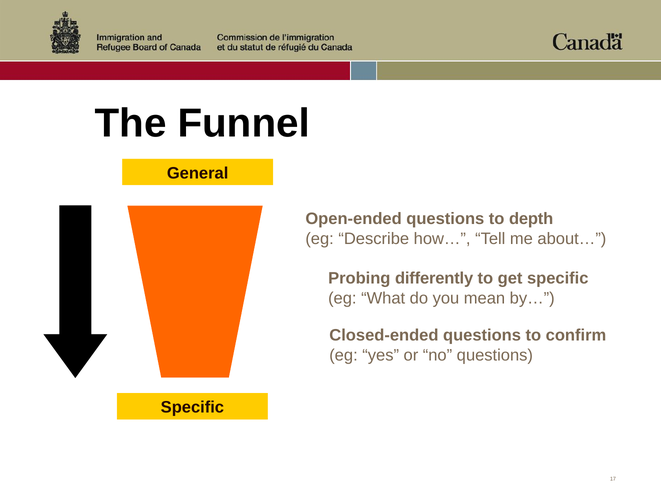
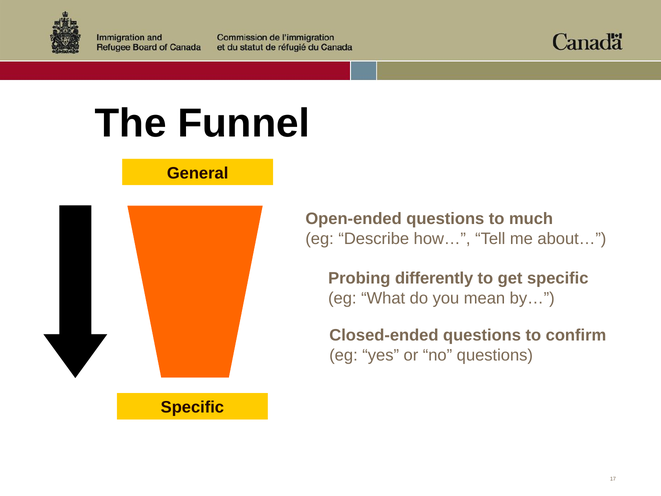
depth: depth -> much
